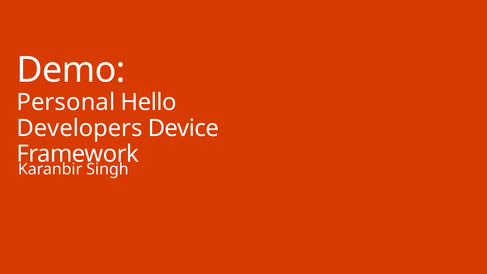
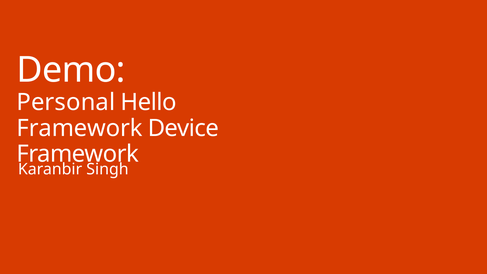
Developers at (80, 128): Developers -> Framework
